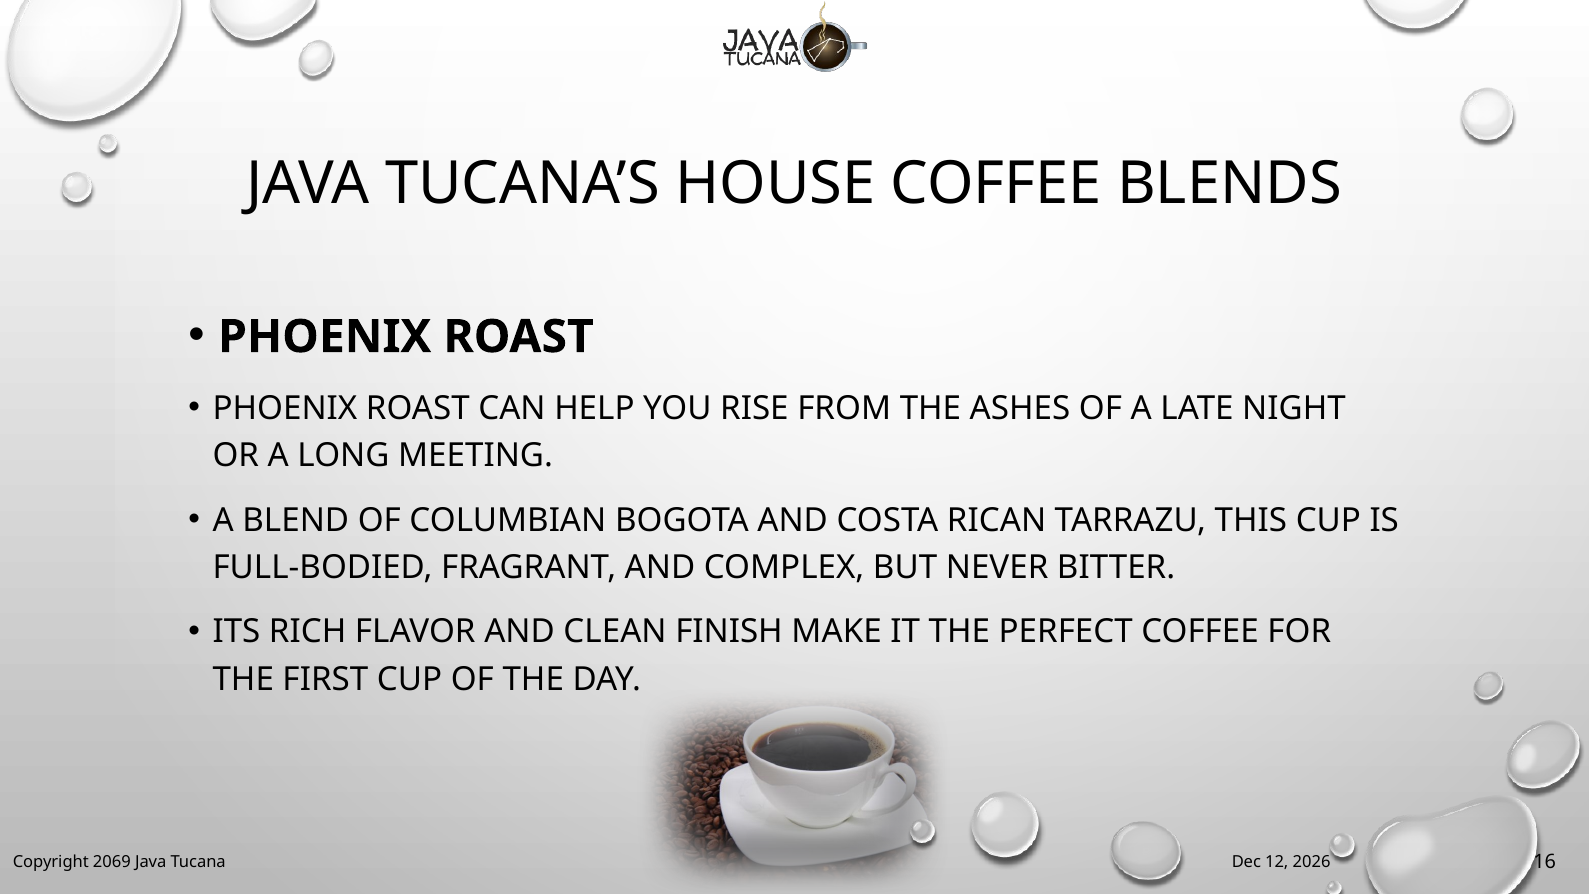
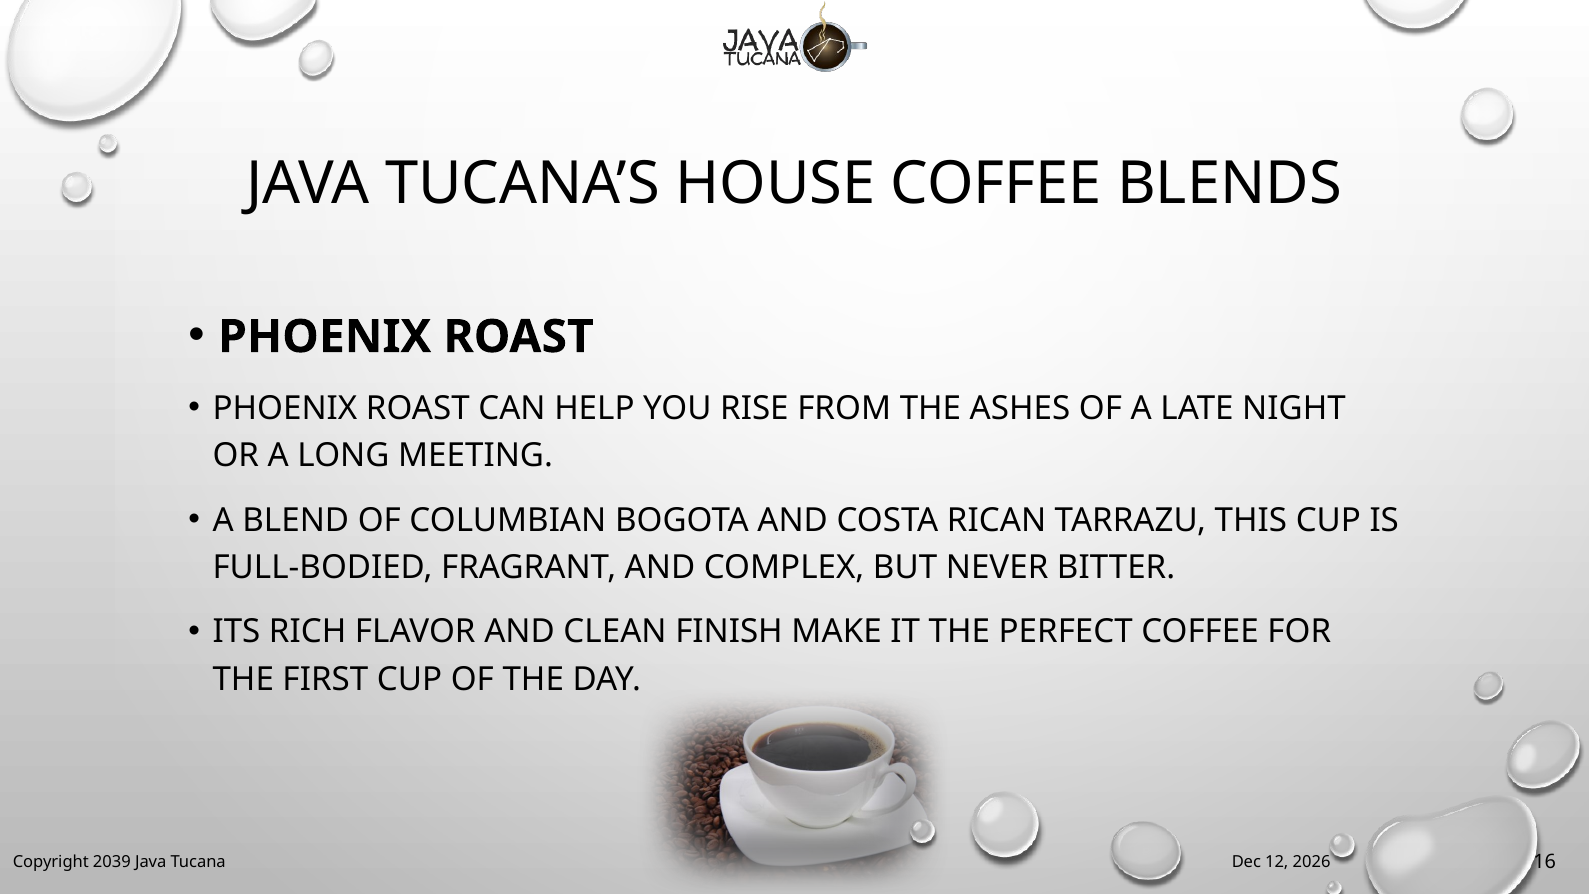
2069: 2069 -> 2039
